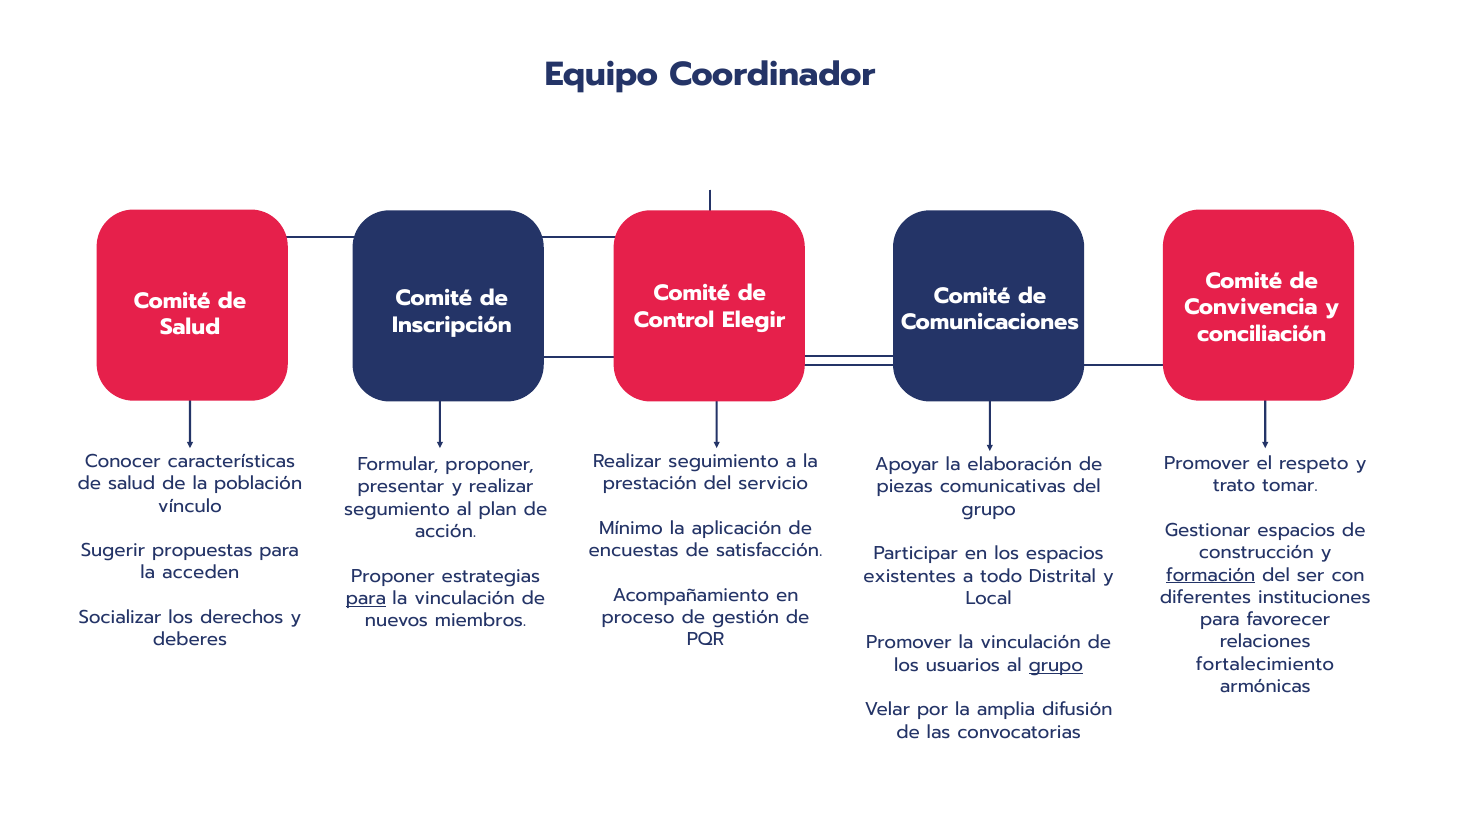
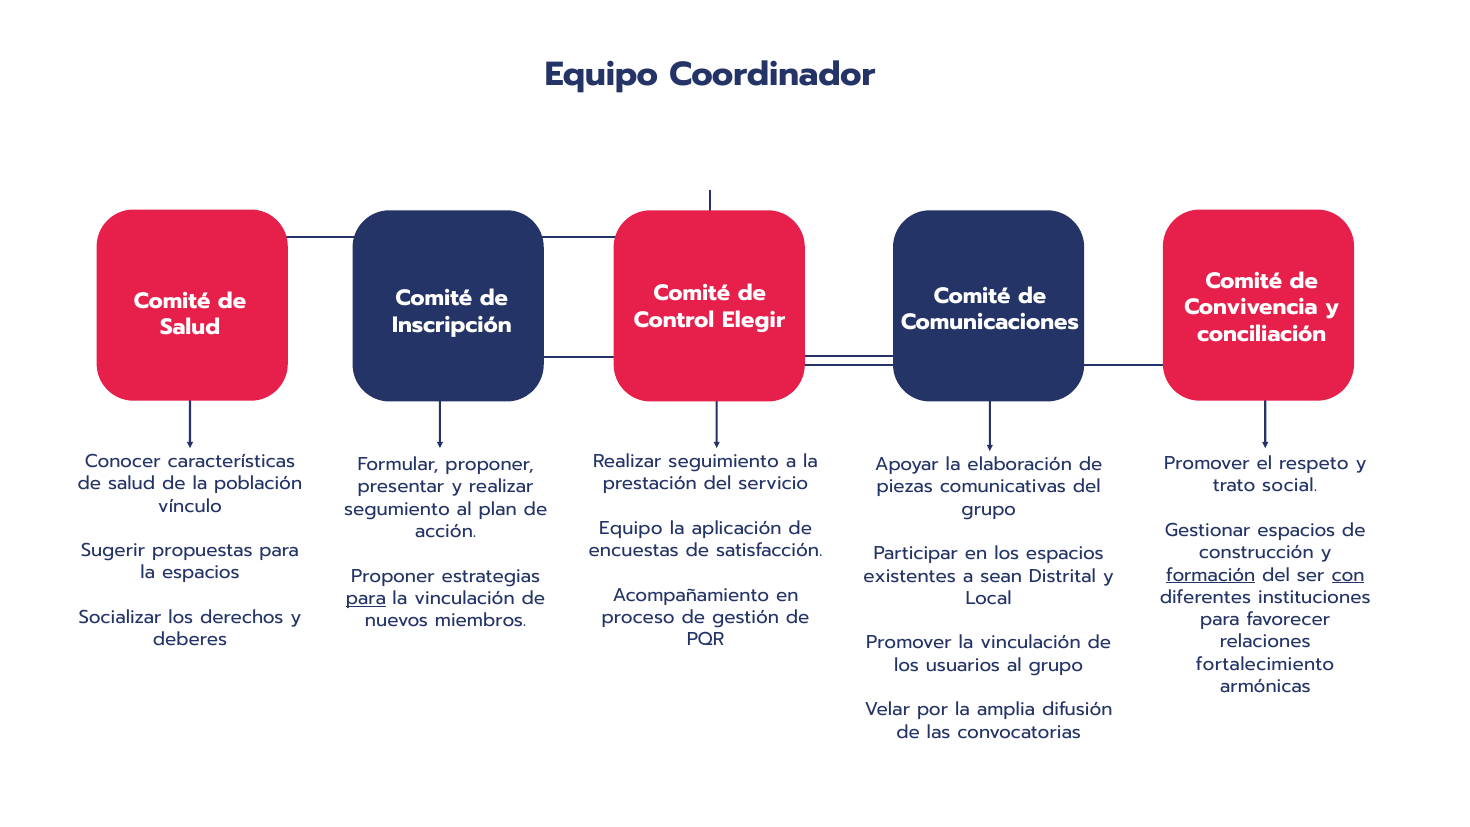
tomar: tomar -> social
Mínimo at (631, 528): Mínimo -> Equipo
la acceden: acceden -> espacios
con underline: none -> present
todo: todo -> sean
grupo at (1056, 665) underline: present -> none
